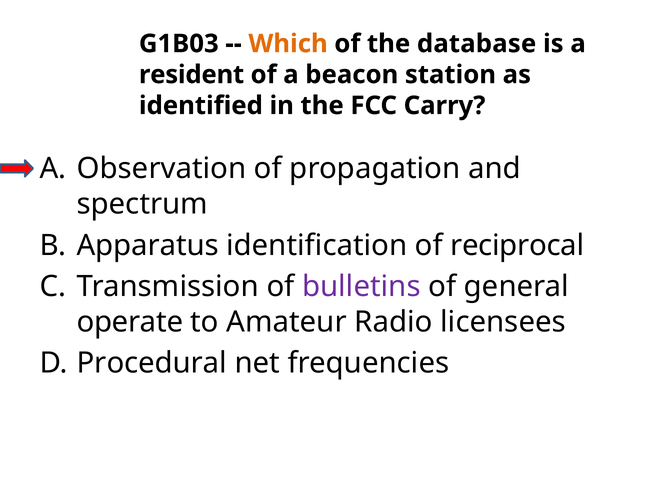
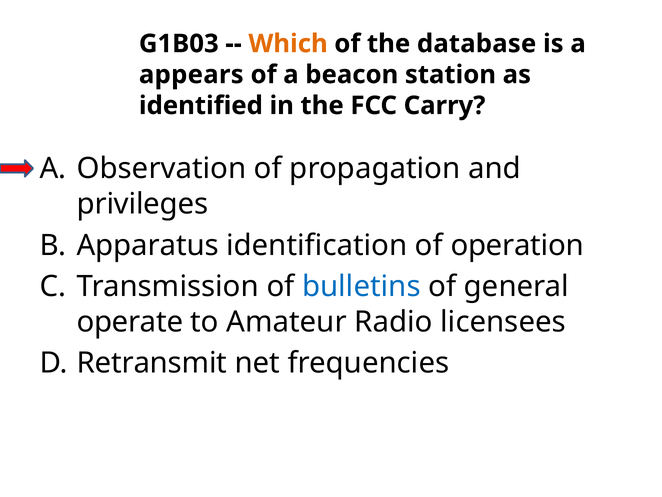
resident: resident -> appears
spectrum: spectrum -> privileges
reciprocal: reciprocal -> operation
bulletins colour: purple -> blue
Procedural: Procedural -> Retransmit
